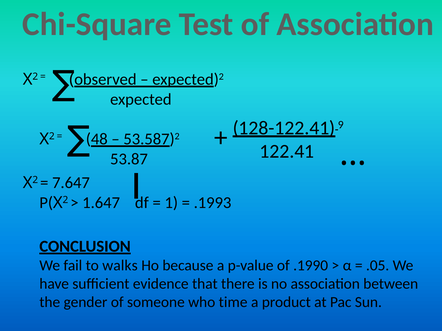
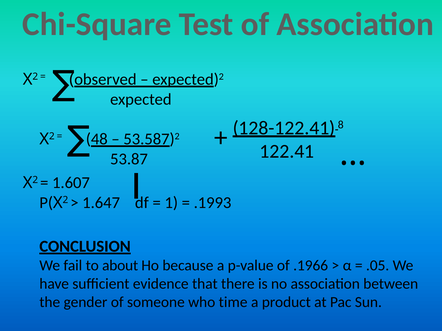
9: 9 -> 8
7.647: 7.647 -> 1.607
walks: walks -> about
.1990: .1990 -> .1966
